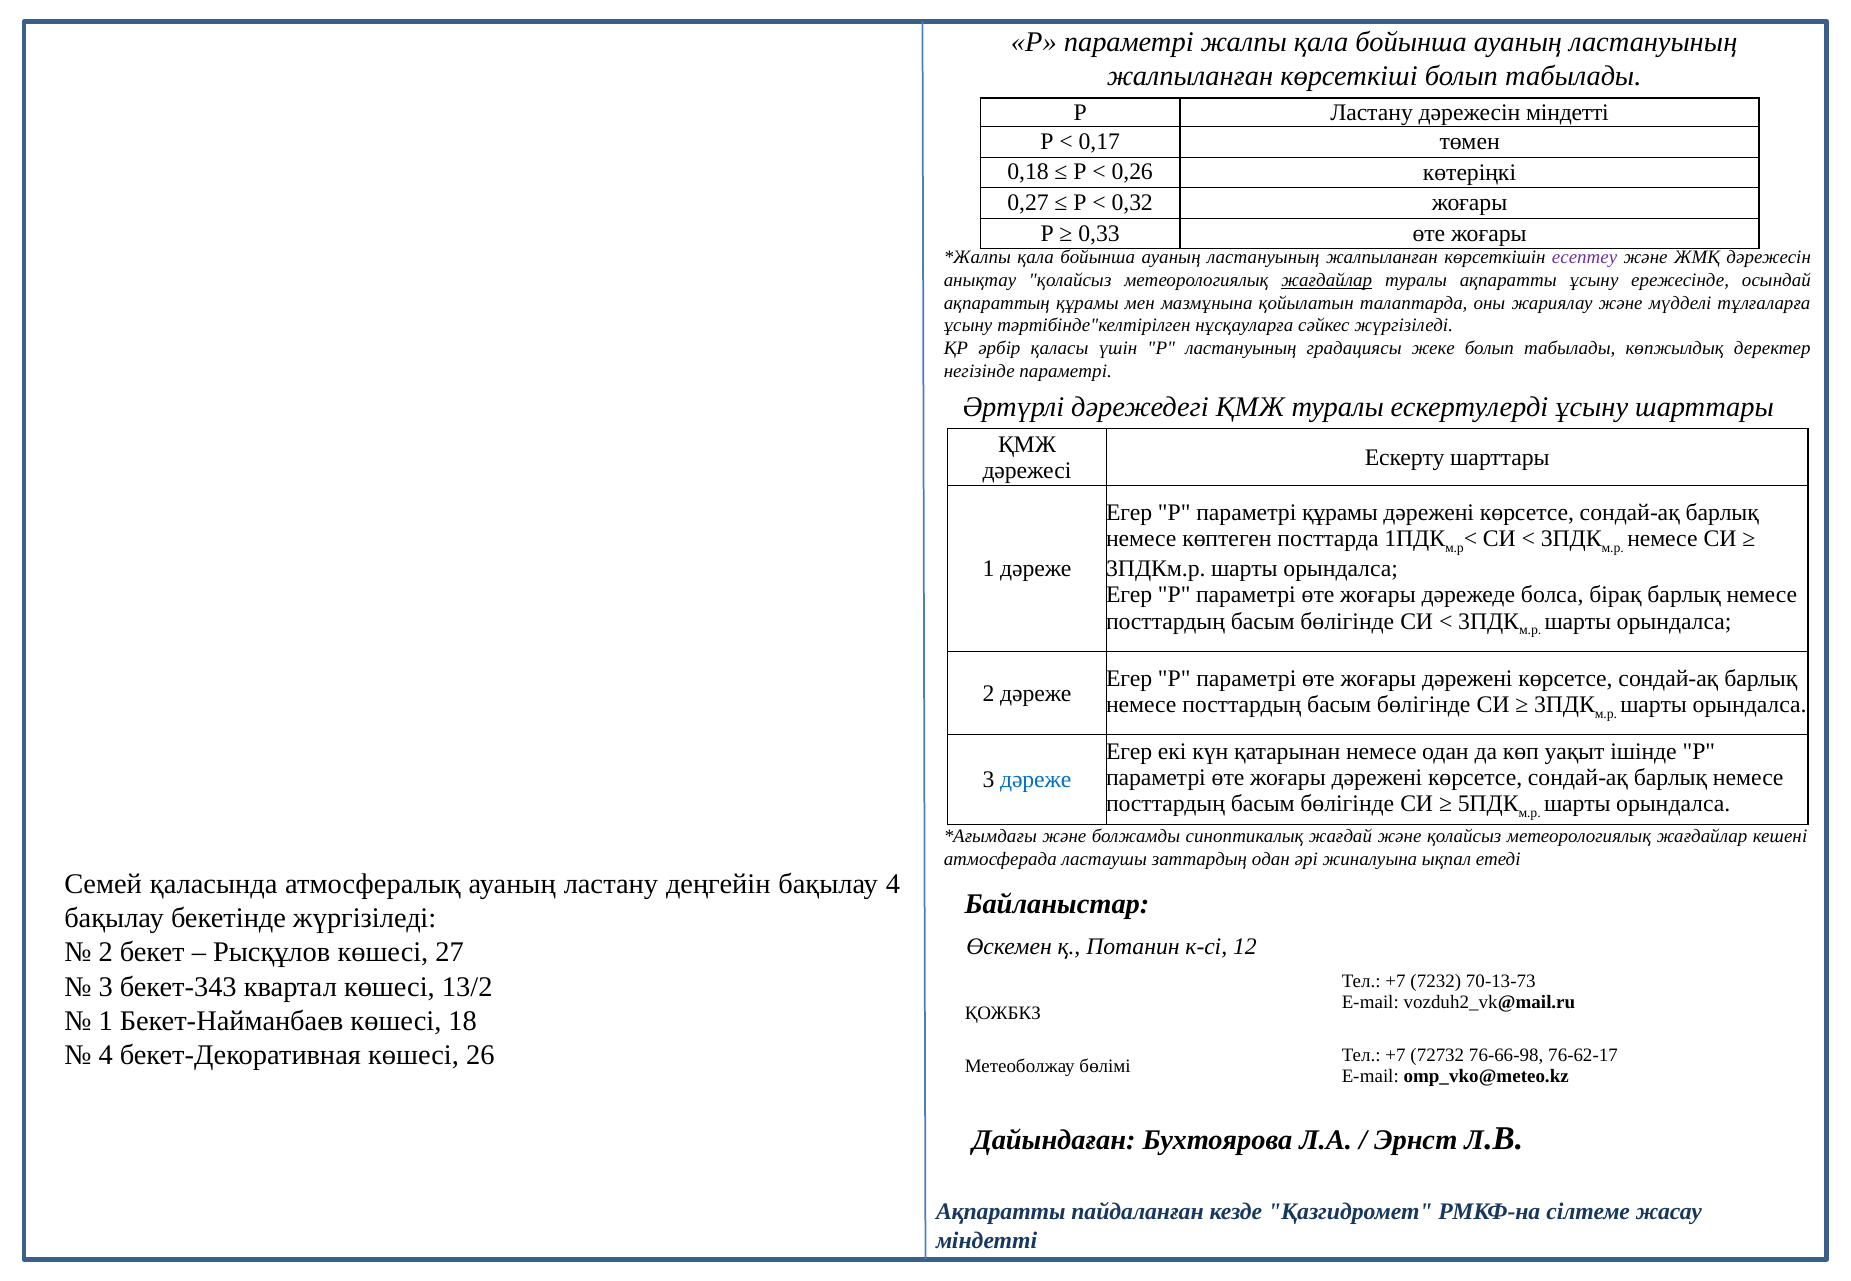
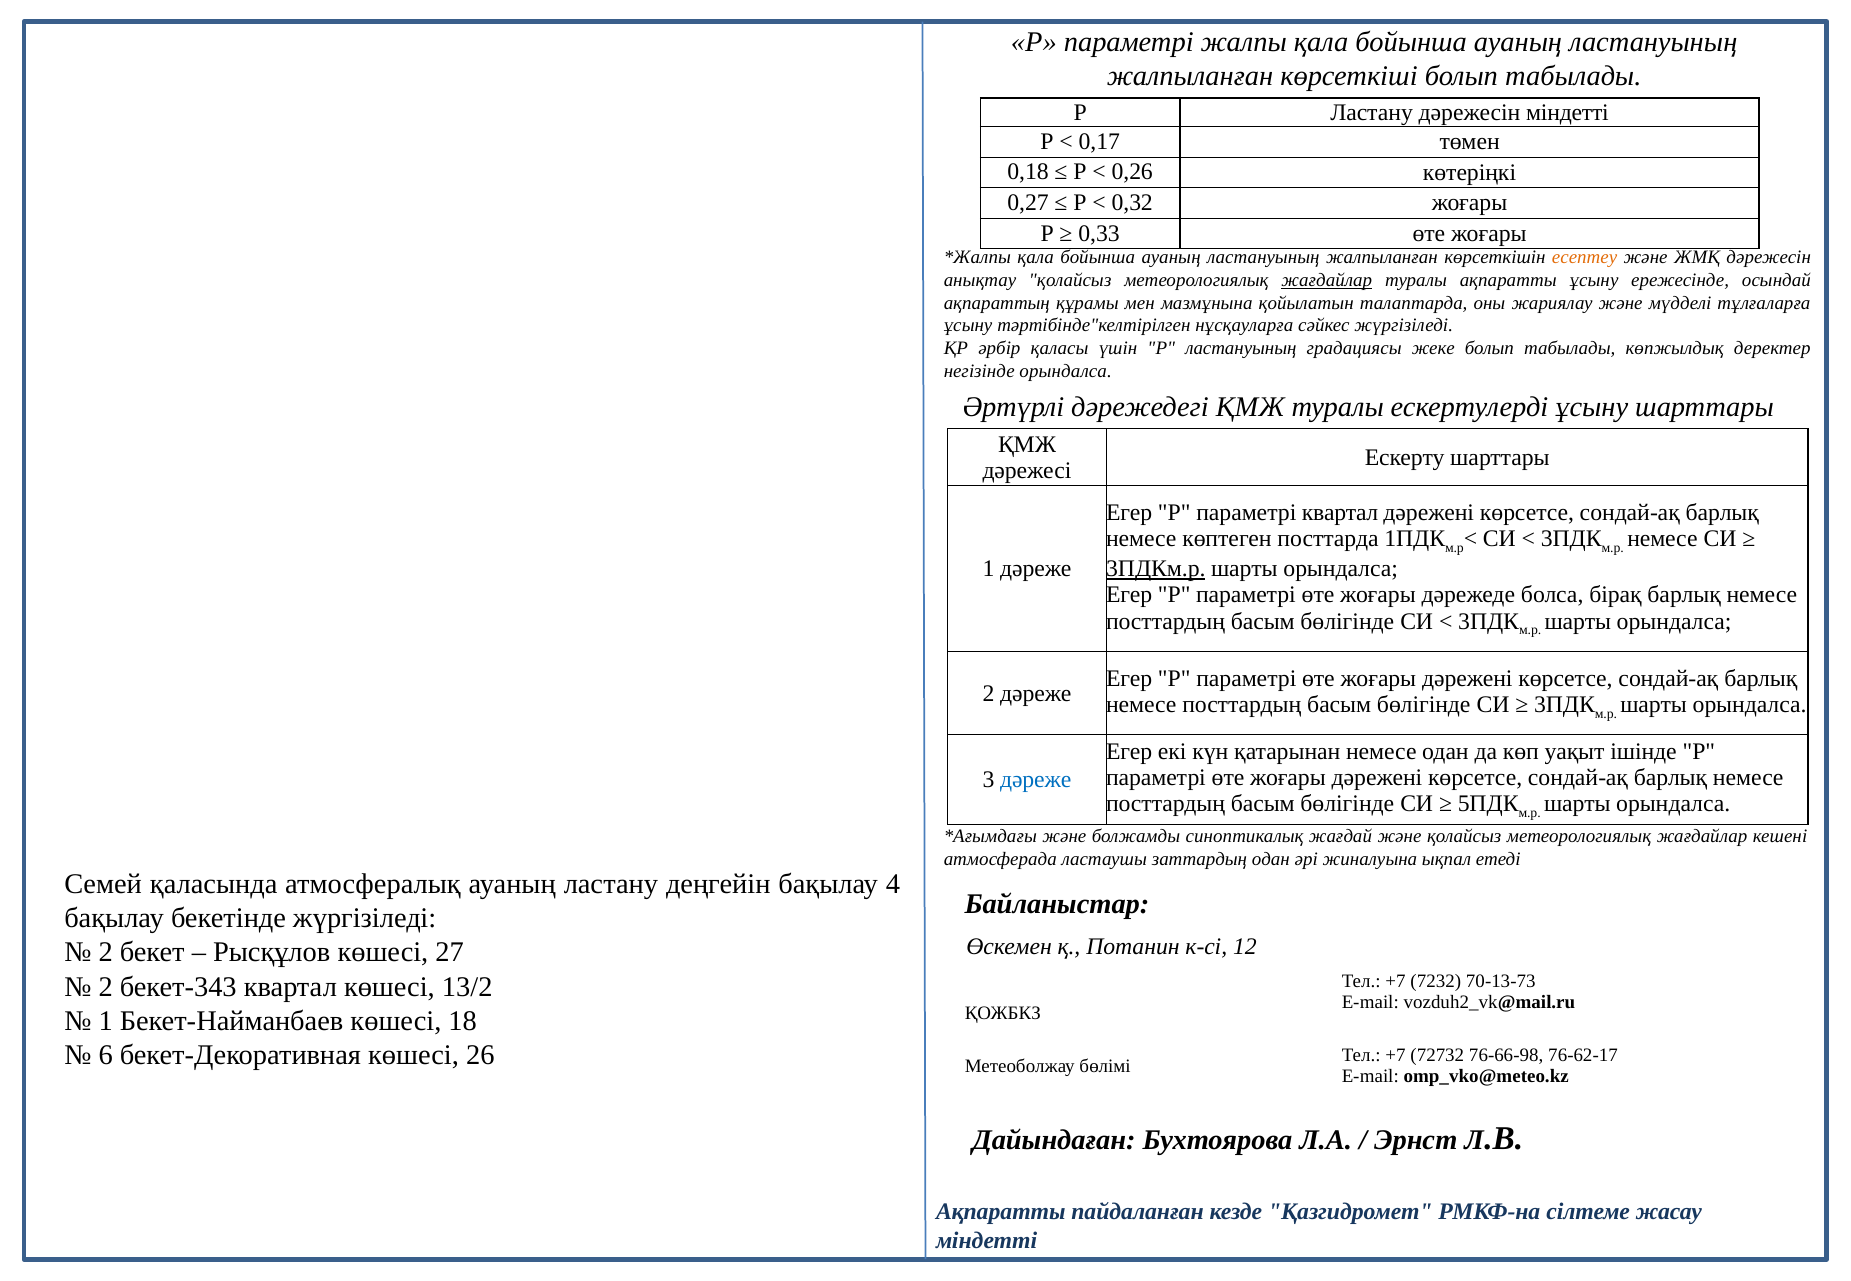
есептеу colour: purple -> orange
негізінде параметрі: параметрі -> орындалса
параметрі құрамы: құрамы -> квартал
3ПДКм.р underline: none -> present
3 at (106, 987): 3 -> 2
4 at (106, 1055): 4 -> 6
